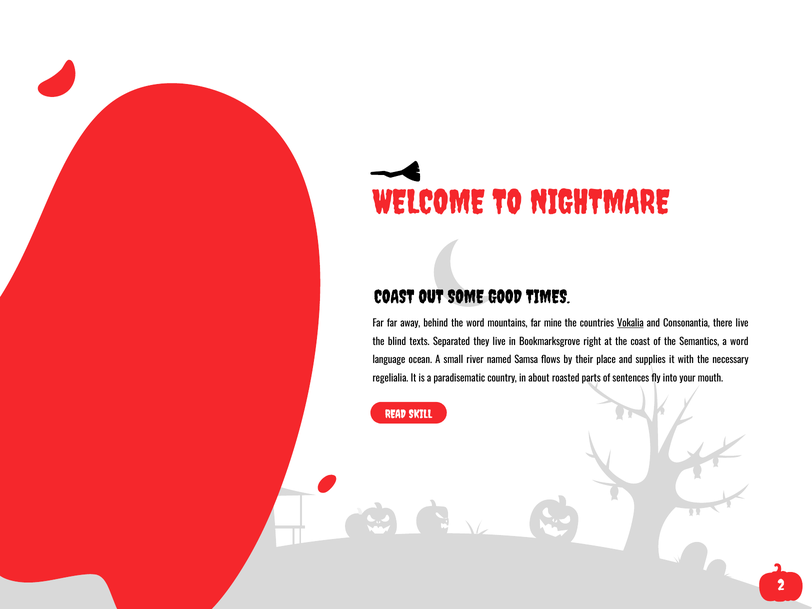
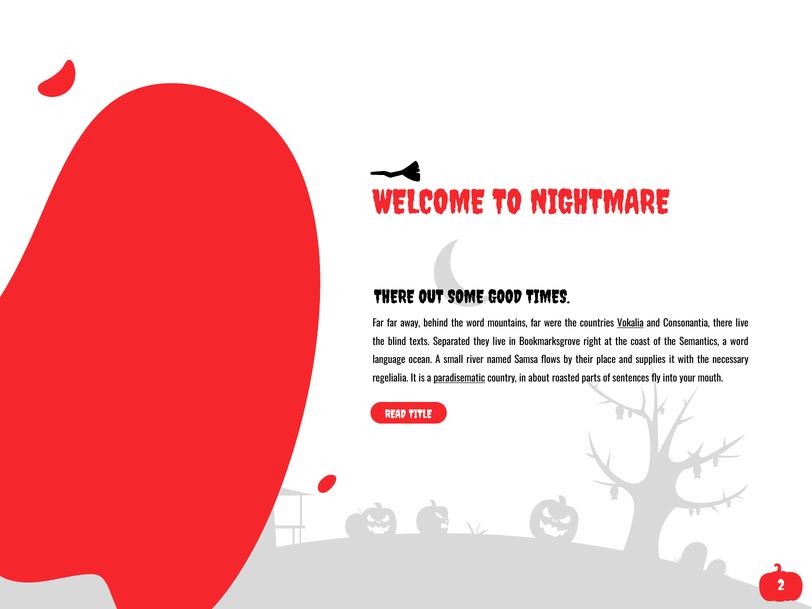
COAST at (394, 297): COAST -> THERE
mine: mine -> were
paradisematic underline: none -> present
SKILL: SKILL -> TITLE
